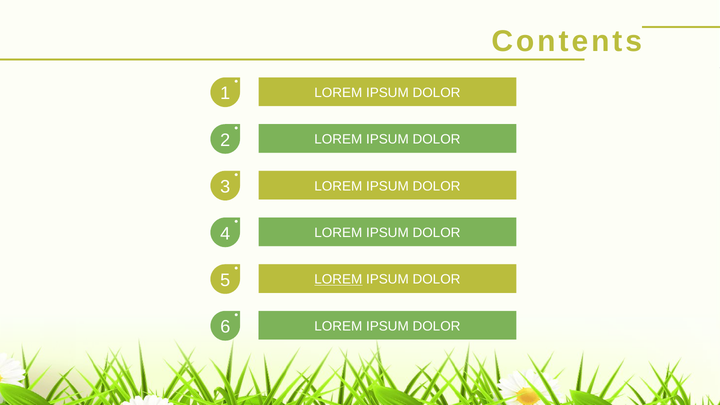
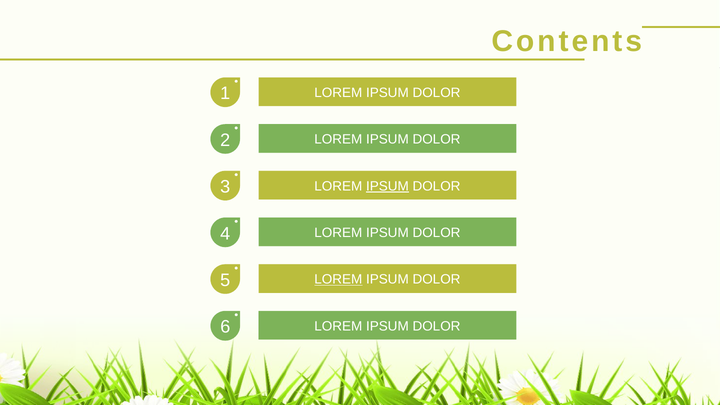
IPSUM at (387, 186) underline: none -> present
